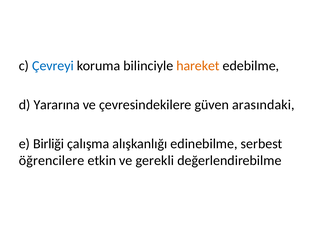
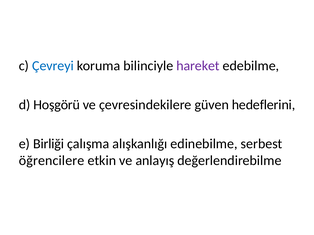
hareket colour: orange -> purple
Yararına: Yararına -> Hoşgörü
arasındaki: arasındaki -> hedeflerini
gerekli: gerekli -> anlayış
